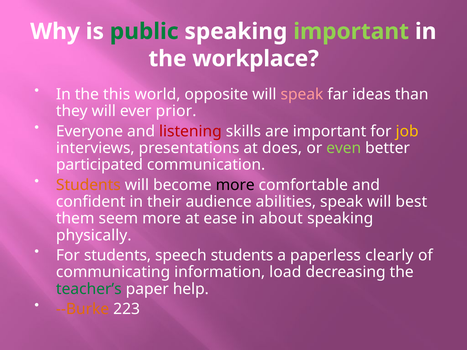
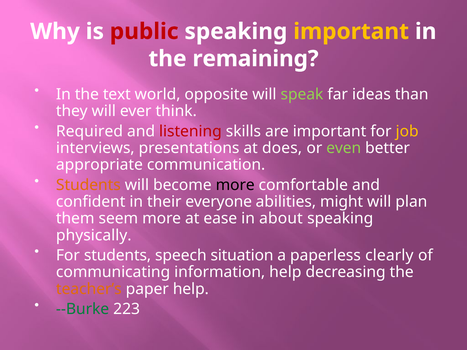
public colour: green -> red
important at (351, 32) colour: light green -> yellow
workplace: workplace -> remaining
this: this -> text
speak at (302, 94) colour: pink -> light green
prior: prior -> think
Everyone: Everyone -> Required
participated: participated -> appropriate
audience: audience -> everyone
abilities speak: speak -> might
best: best -> plan
speech students: students -> situation
information load: load -> help
teacher’s colour: green -> orange
--Burke colour: orange -> green
